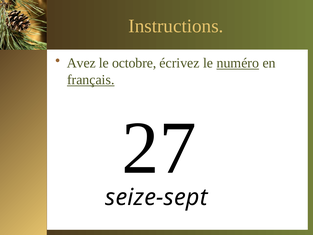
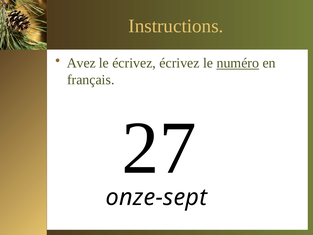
le octobre: octobre -> écrivez
français underline: present -> none
seize-sept: seize-sept -> onze-sept
